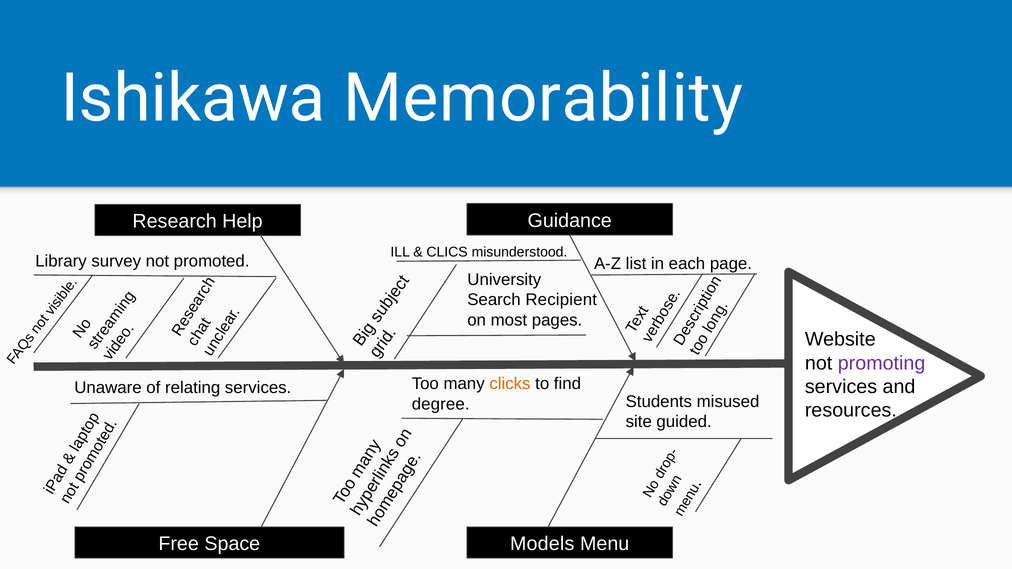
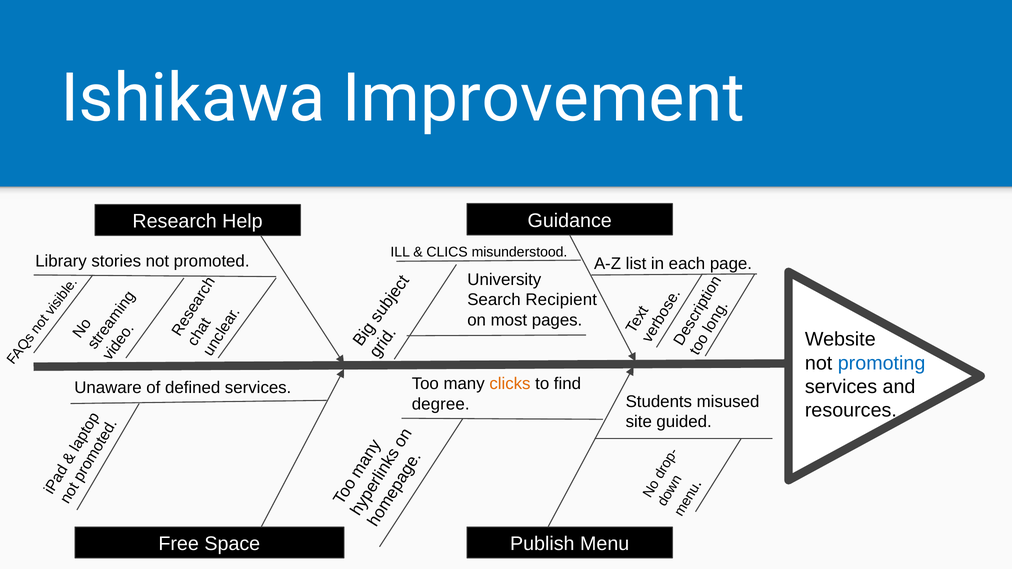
Memorability: Memorability -> Improvement
survey: survey -> stories
promoting colour: purple -> blue
relating: relating -> defined
Models: Models -> Publish
